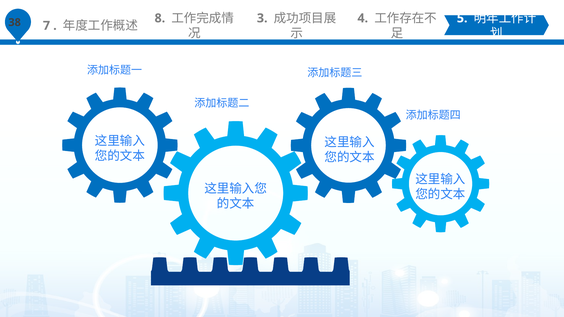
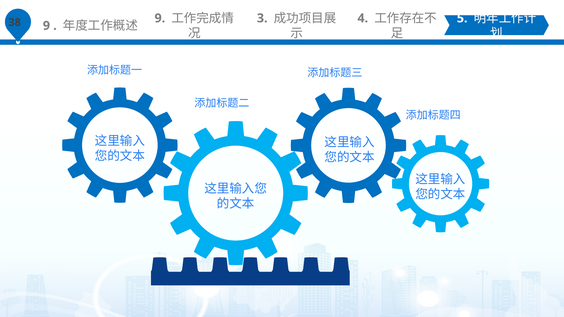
7 at (46, 26): 7 -> 9
8 at (160, 18): 8 -> 9
